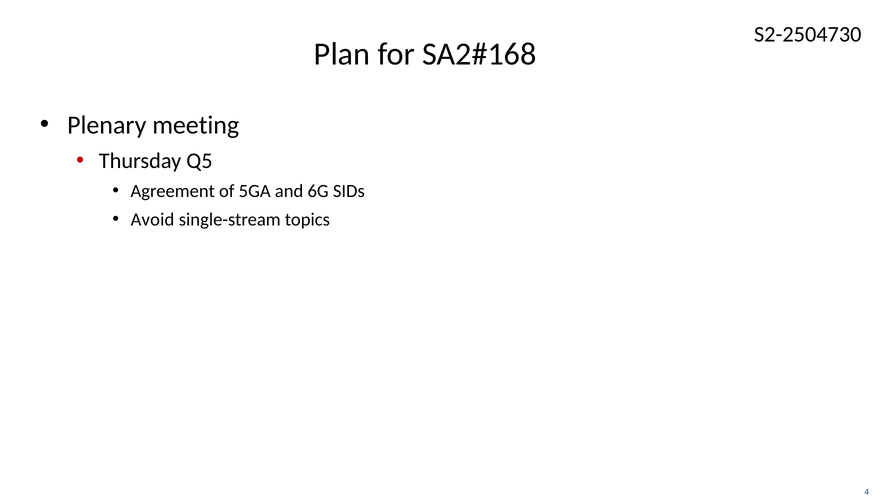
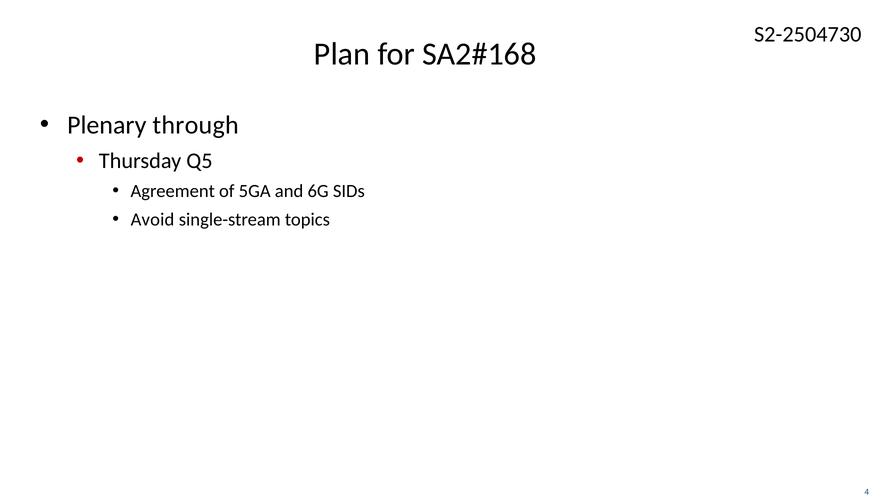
meeting: meeting -> through
